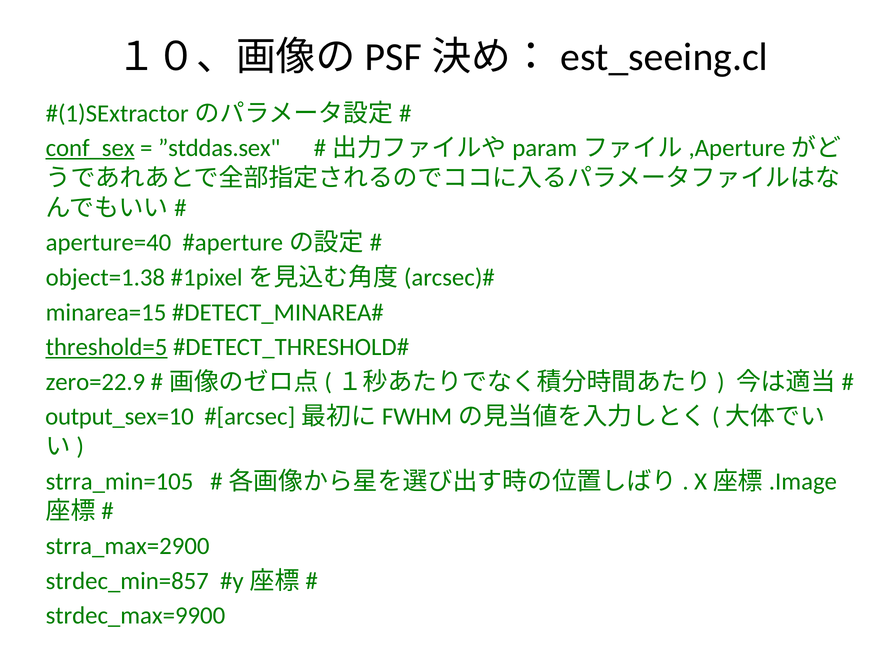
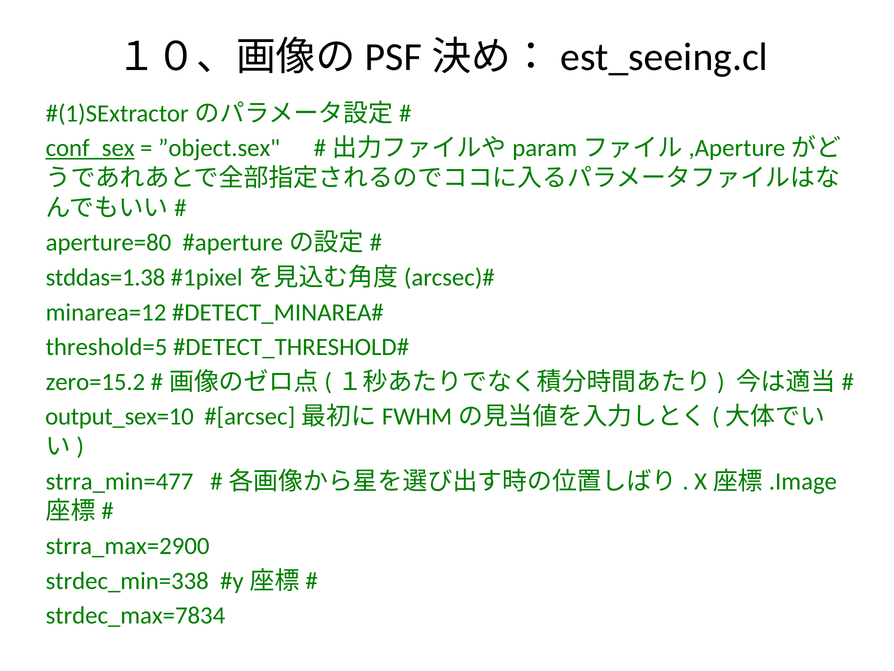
”stddas.sex: ”stddas.sex -> ”object.sex
aperture=40: aperture=40 -> aperture=80
object=1.38: object=1.38 -> stddas=1.38
minarea=15: minarea=15 -> minarea=12
threshold=5 underline: present -> none
zero=22.9: zero=22.9 -> zero=15.2
strra_min=105: strra_min=105 -> strra_min=477
strdec_min=857: strdec_min=857 -> strdec_min=338
strdec_max=9900: strdec_max=9900 -> strdec_max=7834
